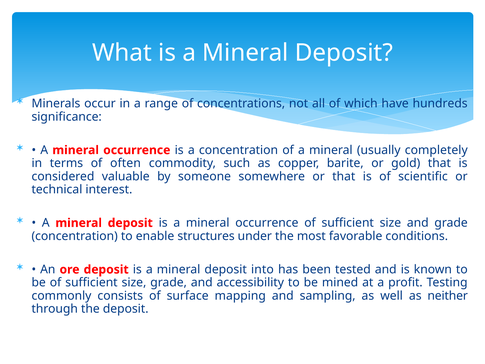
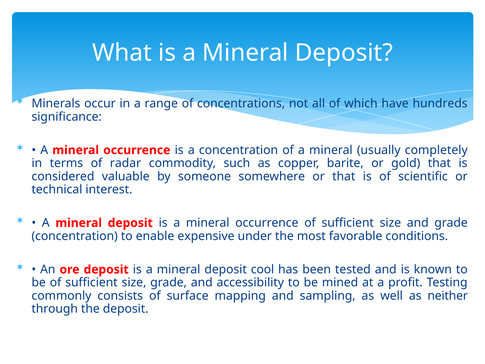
often: often -> radar
structures: structures -> expensive
into: into -> cool
